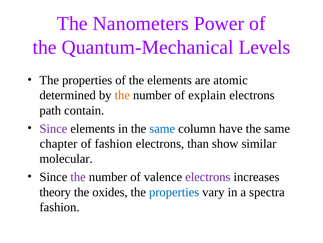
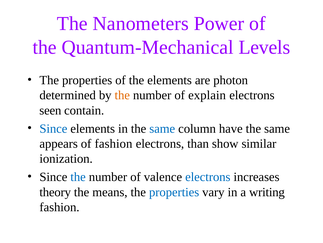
atomic: atomic -> photon
path: path -> seen
Since at (53, 128) colour: purple -> blue
chapter: chapter -> appears
molecular: molecular -> ionization
the at (78, 176) colour: purple -> blue
electrons at (208, 176) colour: purple -> blue
oxides: oxides -> means
spectra: spectra -> writing
